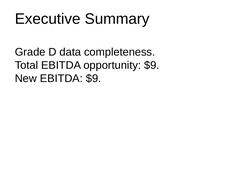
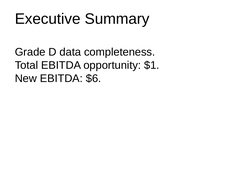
opportunity $9: $9 -> $1
EBITDA $9: $9 -> $6
